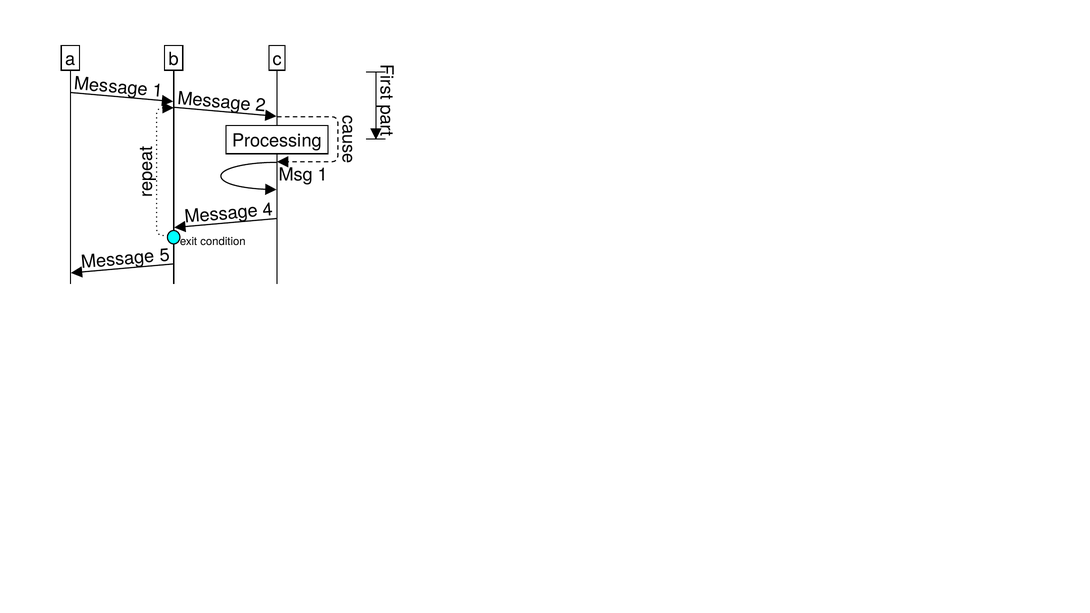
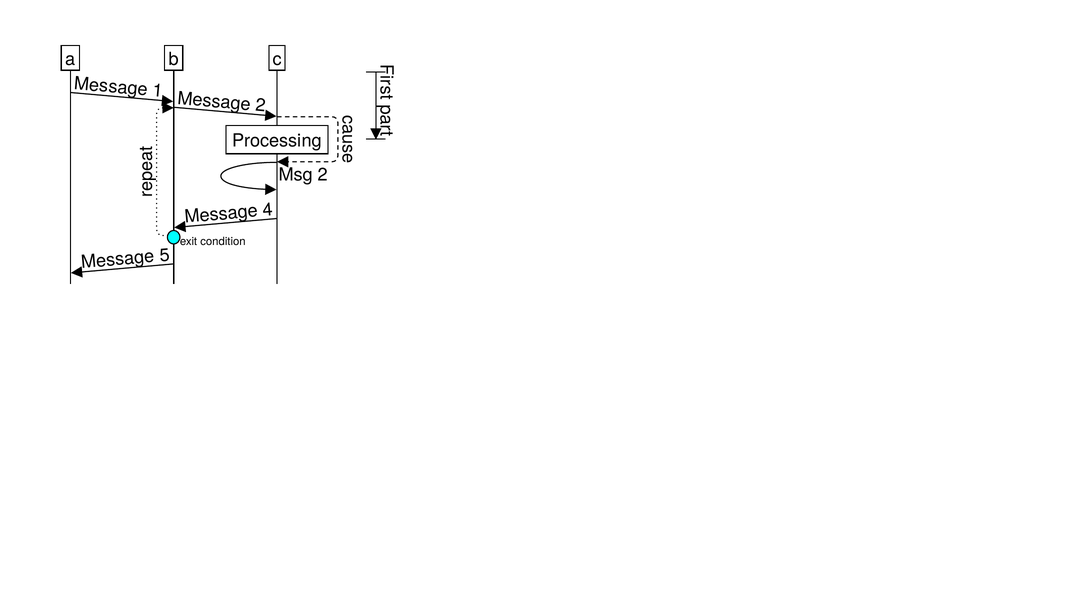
Msg 1: 1 -> 2
